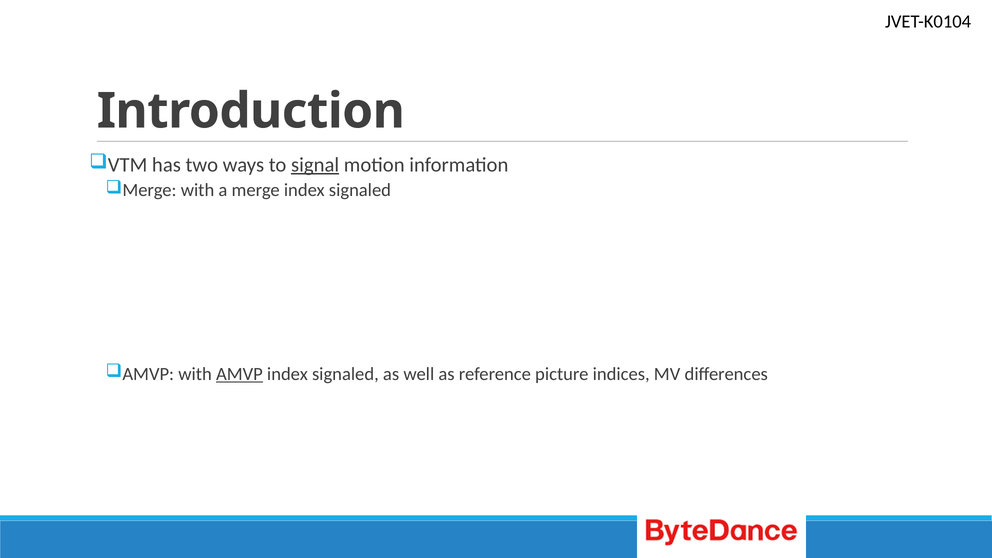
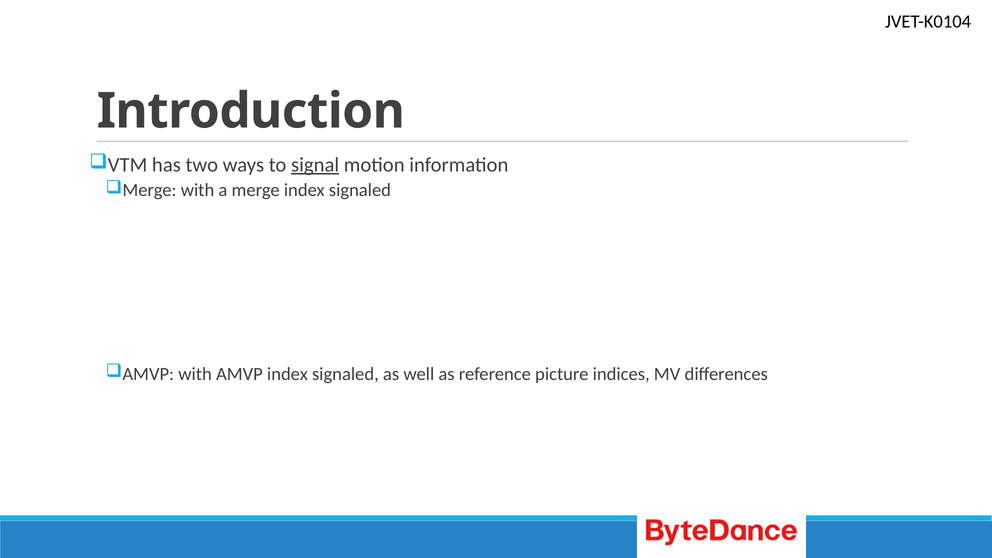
AMVP underline: present -> none
